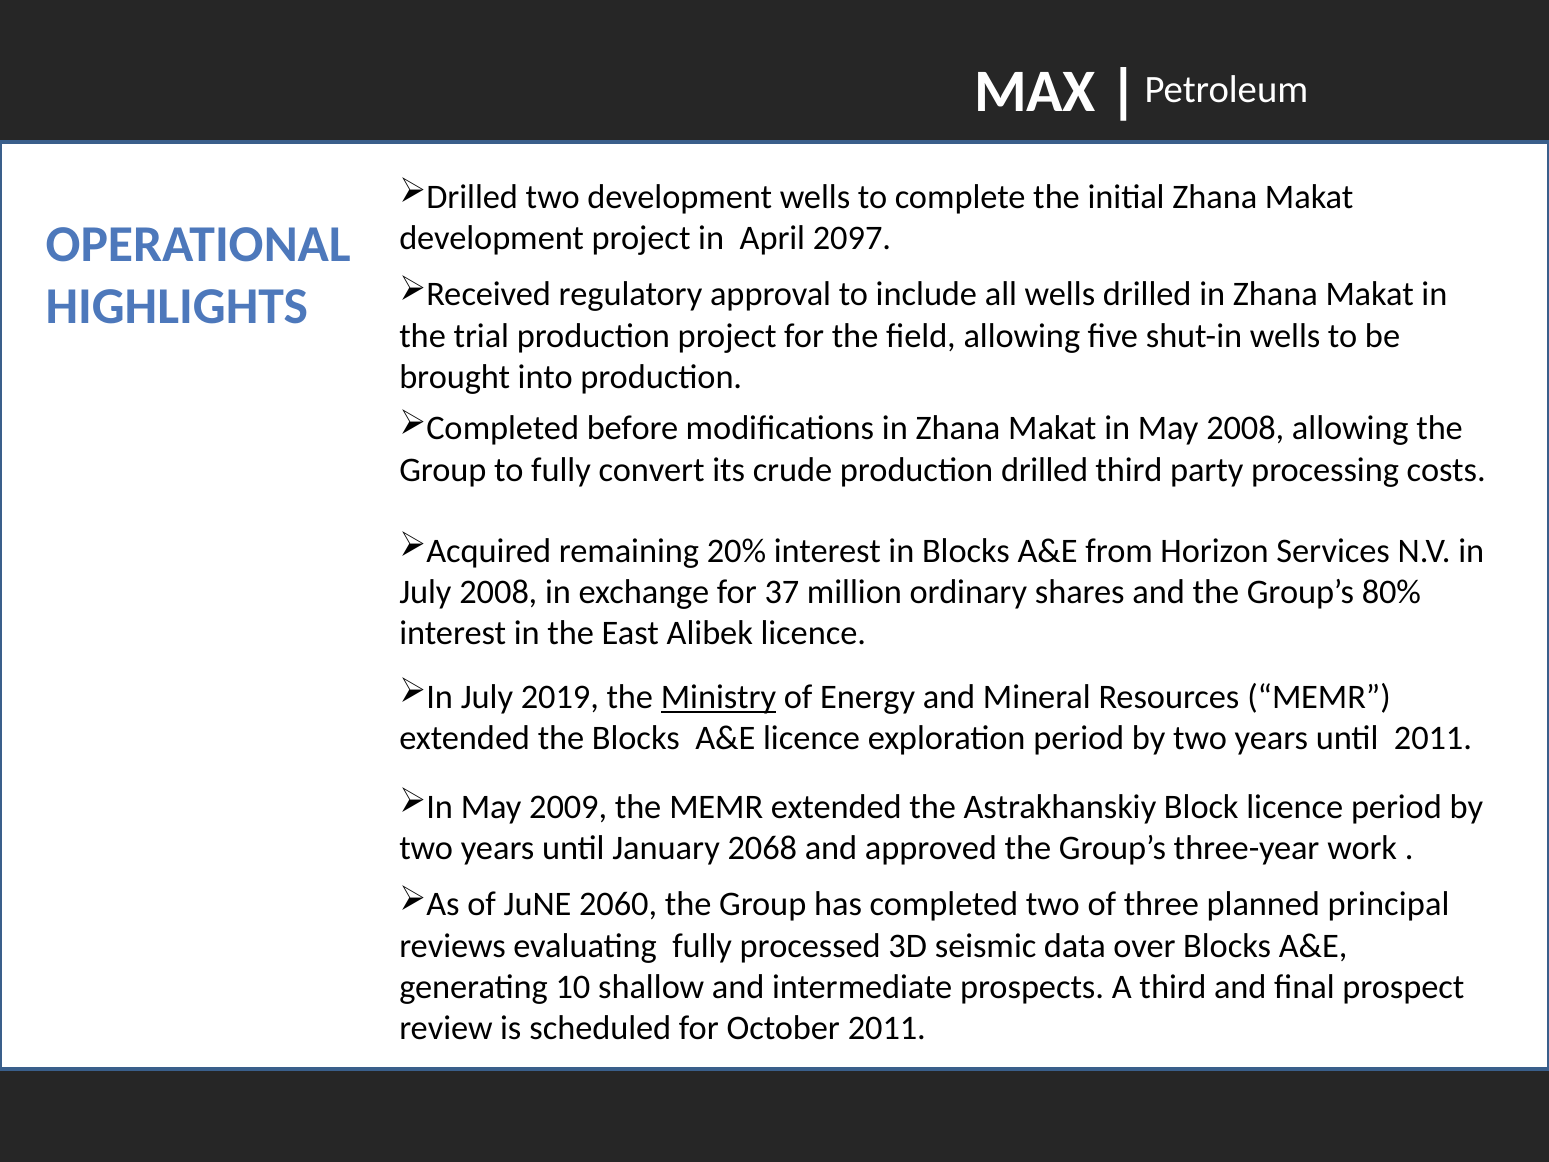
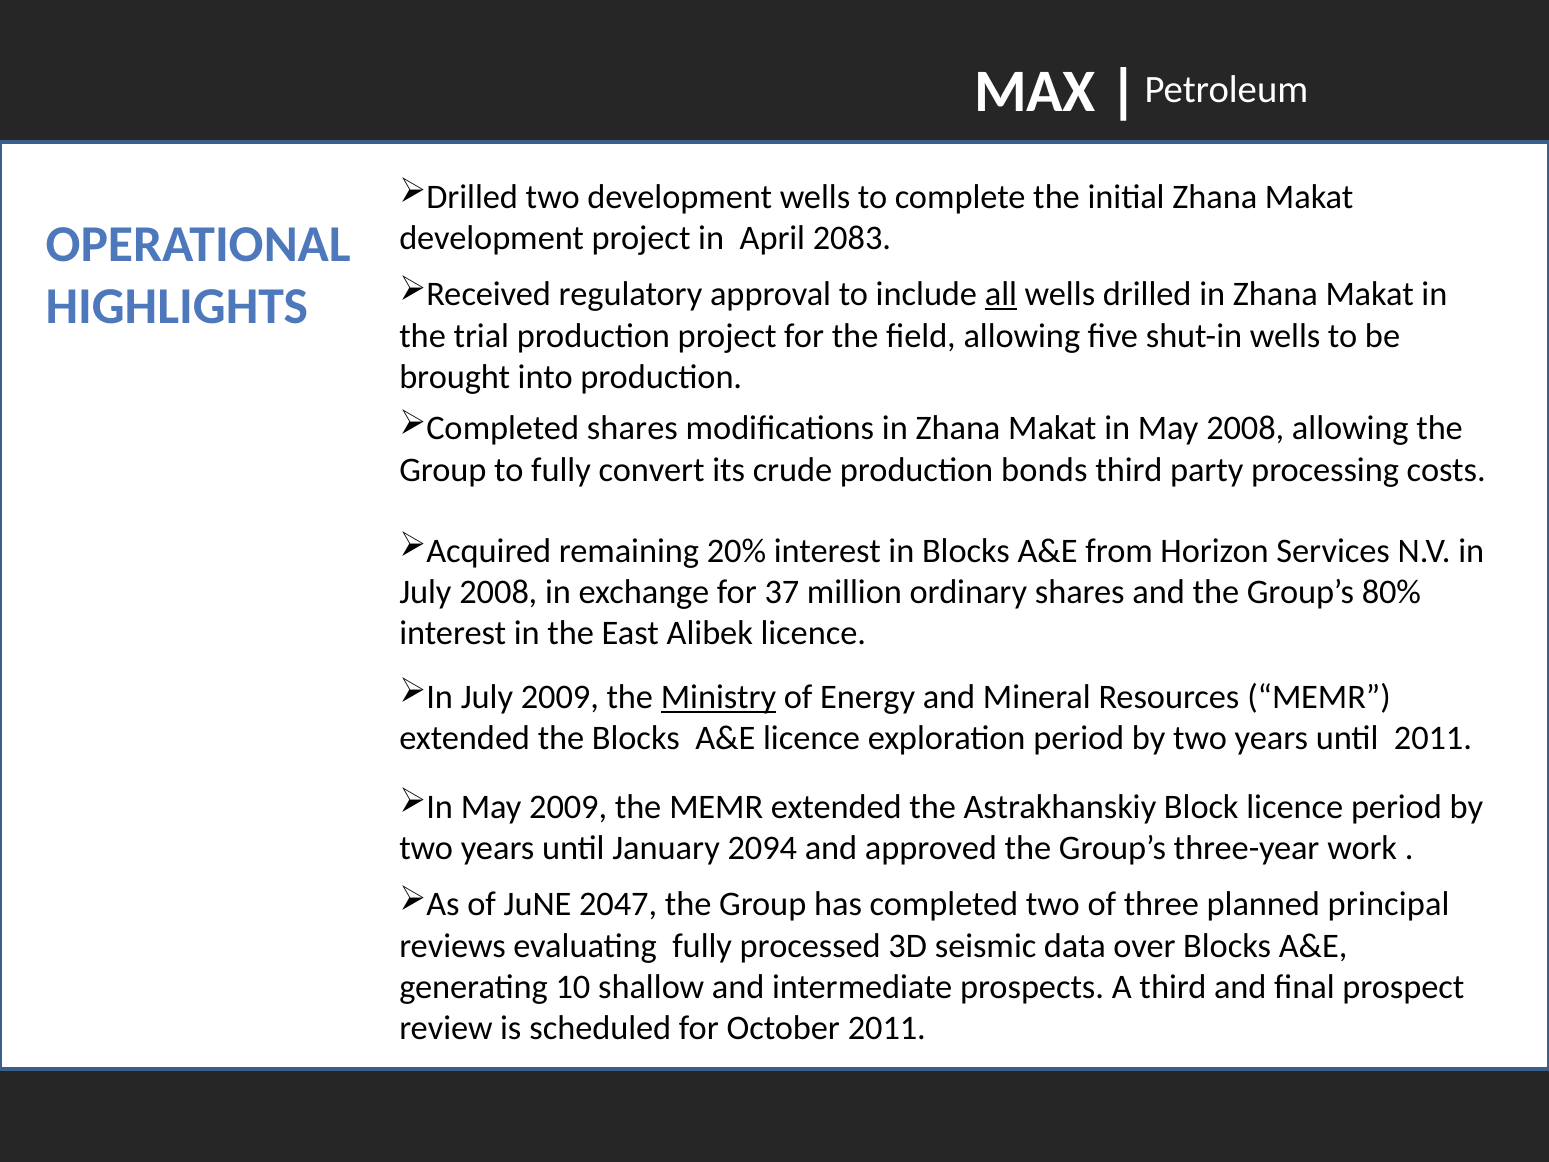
2097: 2097 -> 2083
all underline: none -> present
before at (633, 429): before -> shares
production drilled: drilled -> bonds
July 2019: 2019 -> 2009
2068: 2068 -> 2094
2060: 2060 -> 2047
